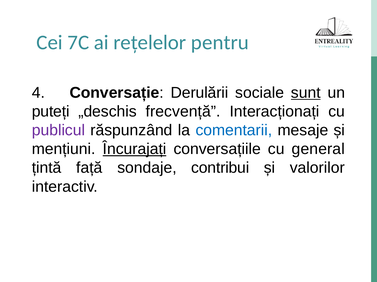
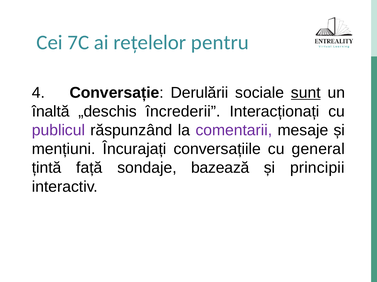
puteți: puteți -> înaltă
frecvență: frecvență -> încrederii
comentarii colour: blue -> purple
Încurajați underline: present -> none
contribui: contribui -> bazează
valorilor: valorilor -> principii
